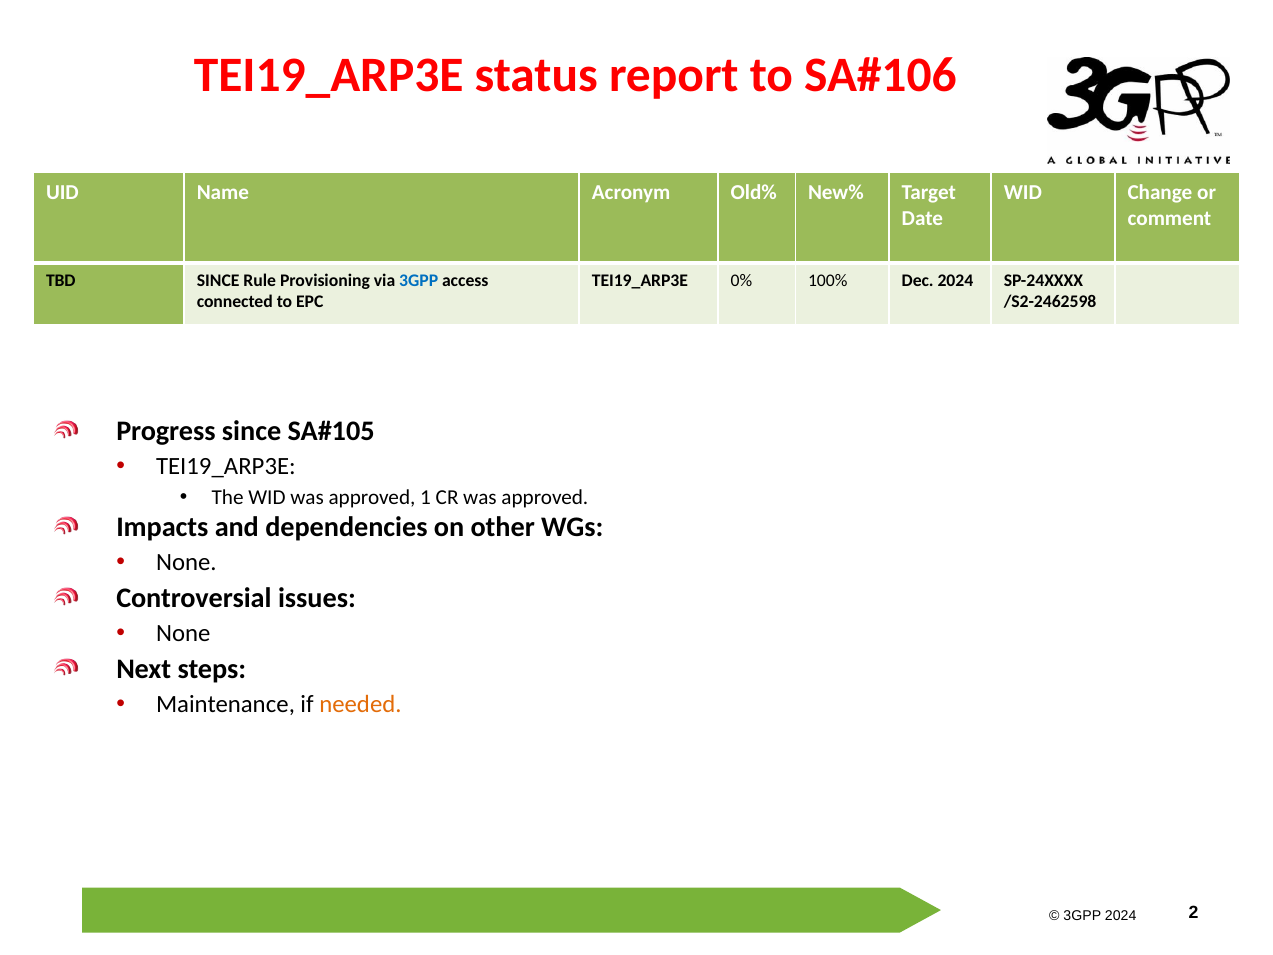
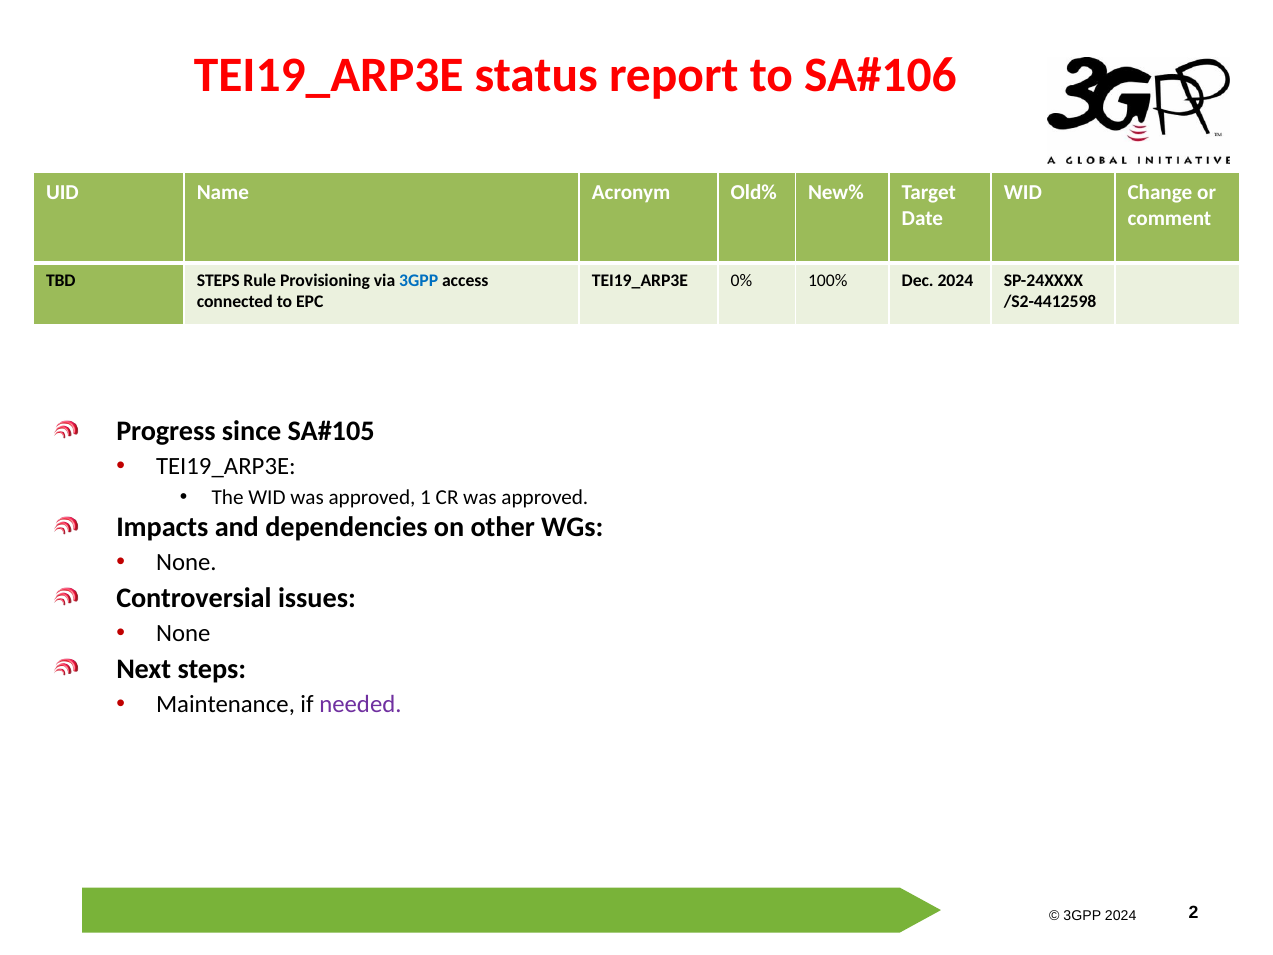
TBD SINCE: SINCE -> STEPS
/S2-2462598: /S2-2462598 -> /S2-4412598
needed colour: orange -> purple
